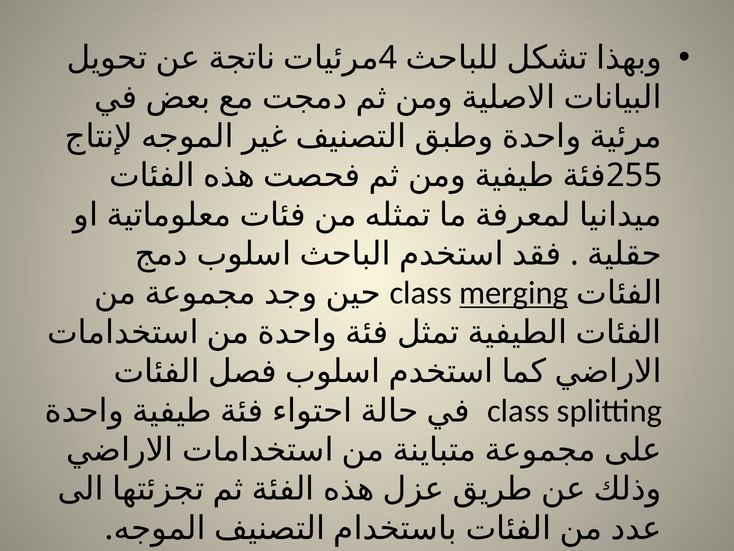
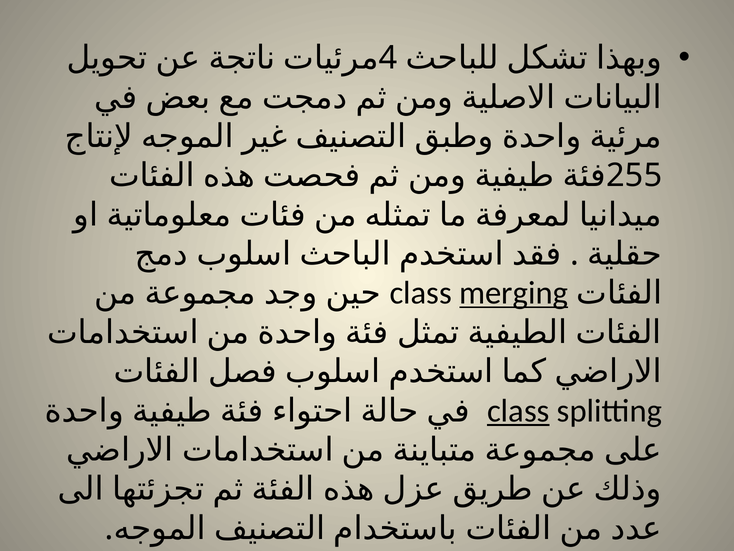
class at (518, 410) underline: none -> present
